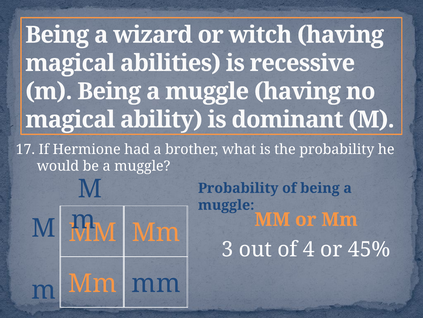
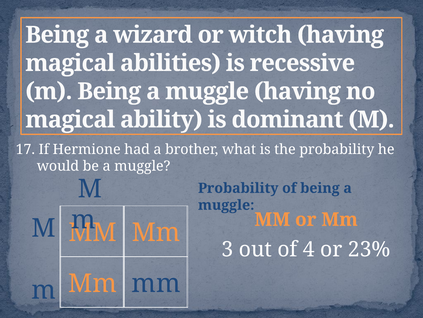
45%: 45% -> 23%
